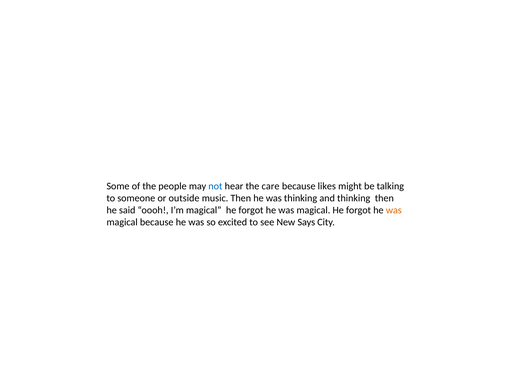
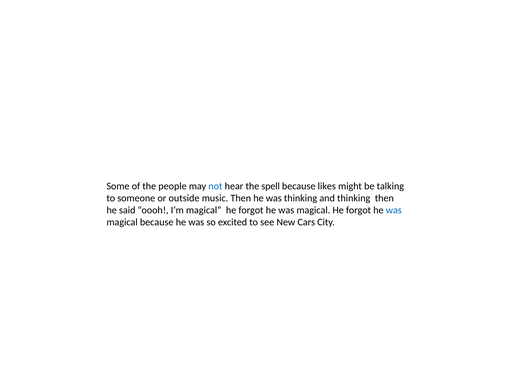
care: care -> spell
was at (394, 210) colour: orange -> blue
Says: Says -> Cars
